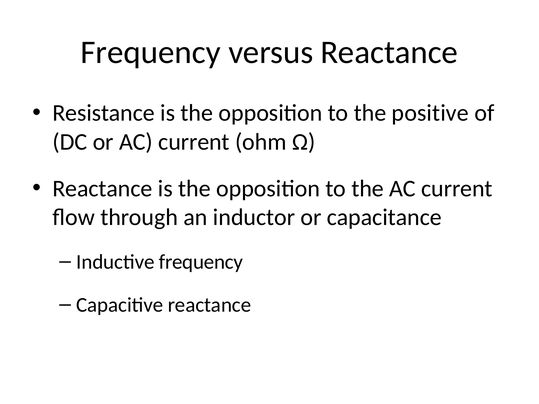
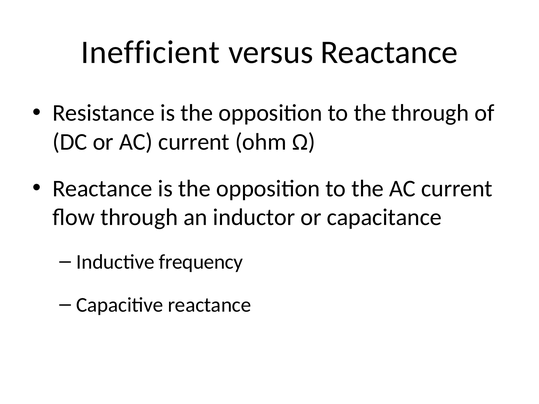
Frequency at (151, 52): Frequency -> Inefficient
the positive: positive -> through
